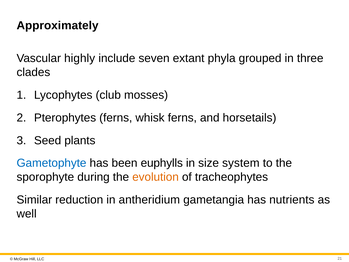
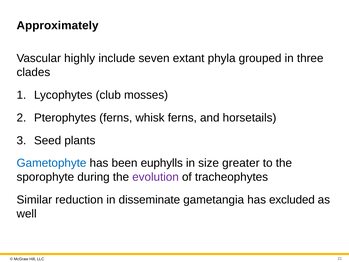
system: system -> greater
evolution colour: orange -> purple
antheridium: antheridium -> disseminate
nutrients: nutrients -> excluded
